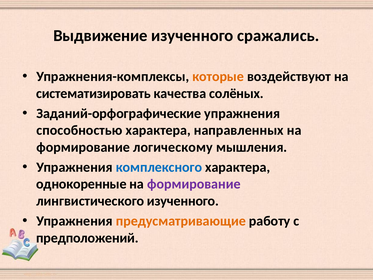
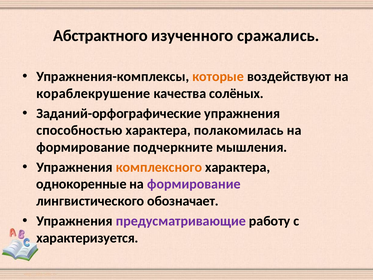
Выдвижение: Выдвижение -> Абстрактного
систематизировать: систематизировать -> кораблекрушение
направленных: направленных -> полакомилась
логическому: логическому -> подчеркните
комплексного colour: blue -> orange
лингвистического изученного: изученного -> обозначает
предусматривающие colour: orange -> purple
предположений: предположений -> характеризуется
